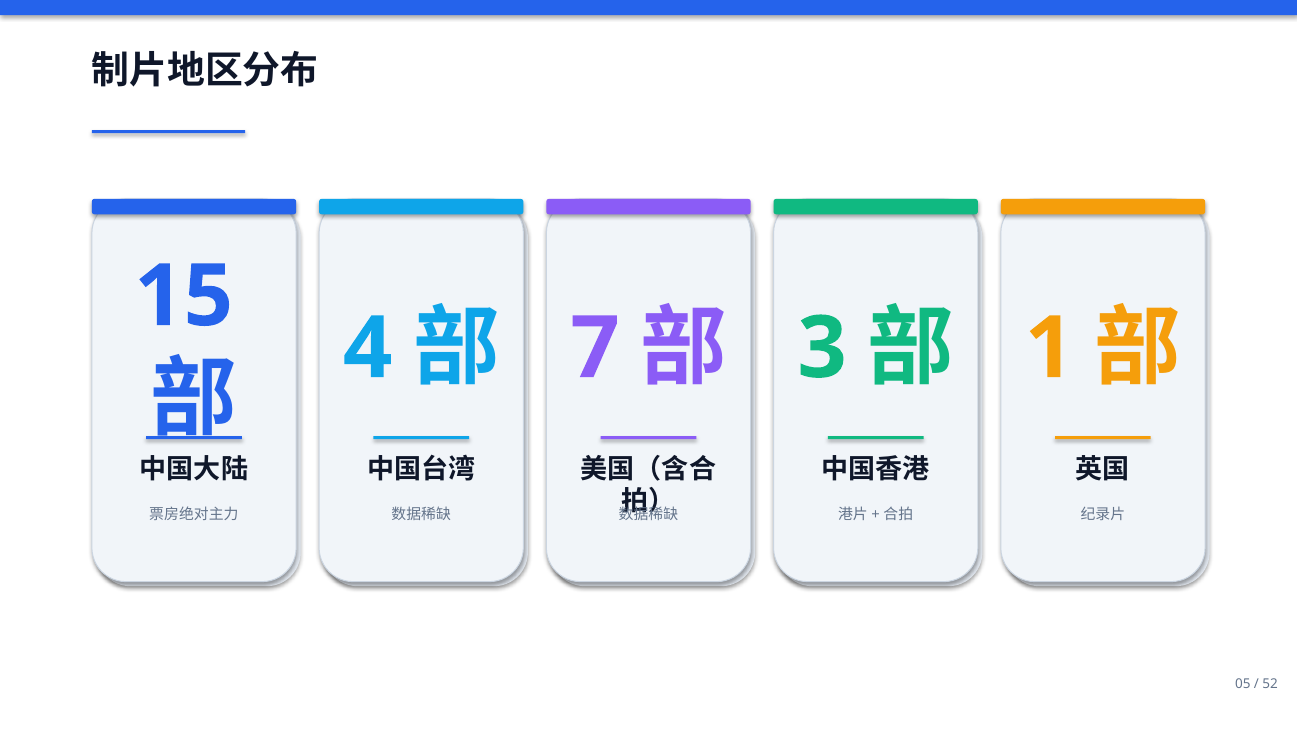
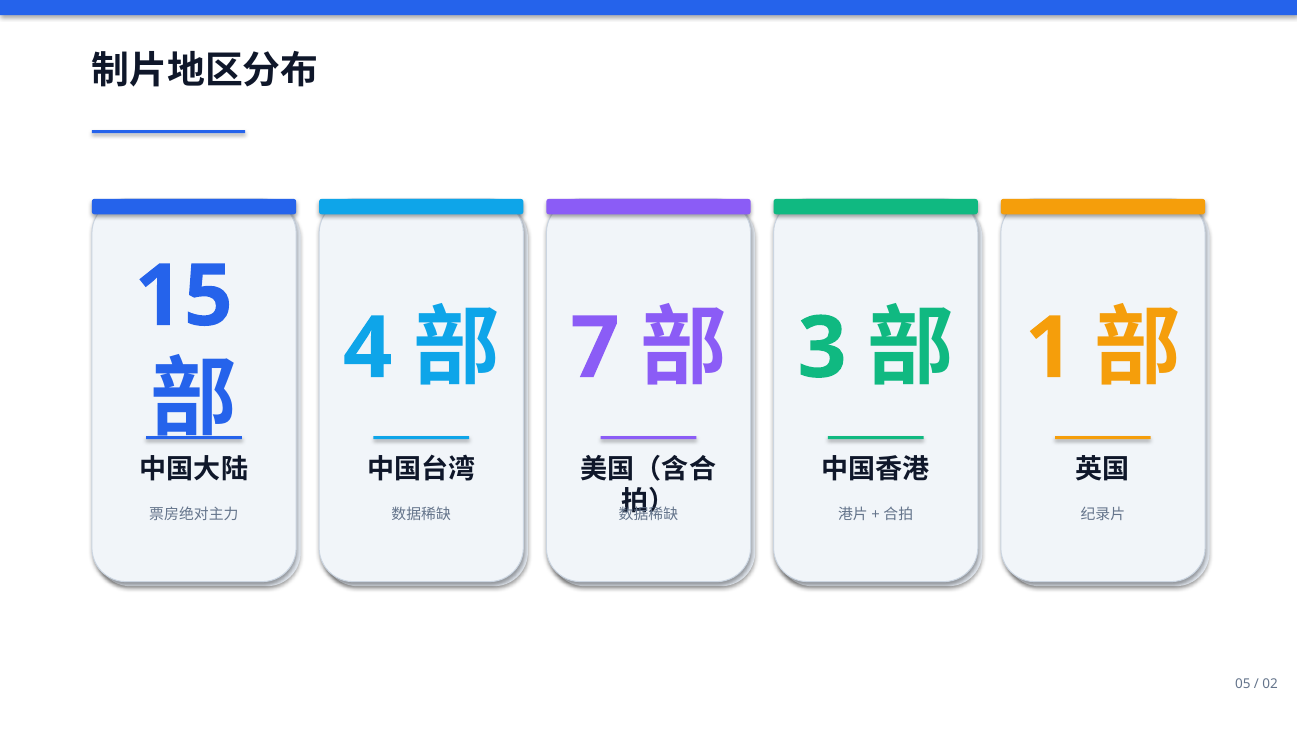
52: 52 -> 02
